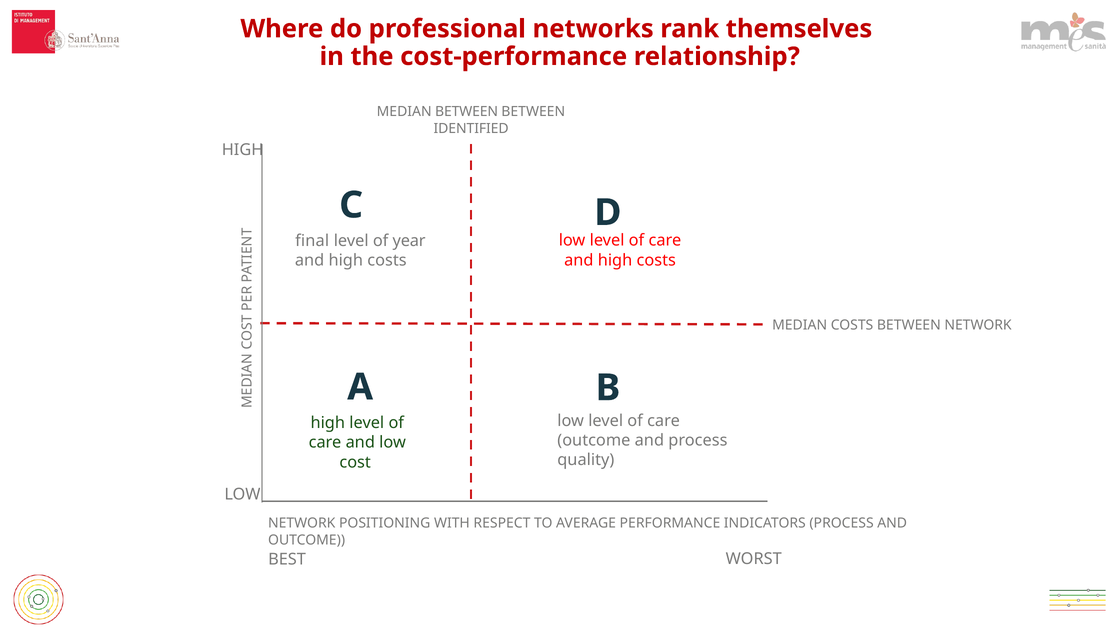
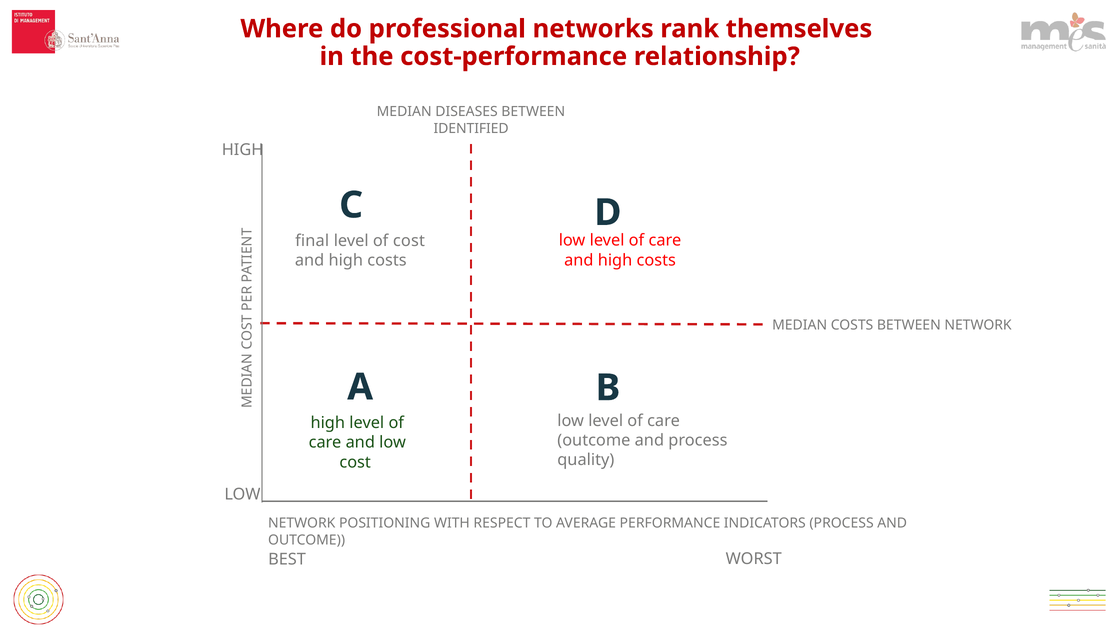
MEDIAN BETWEEN: BETWEEN -> DISEASES
of year: year -> cost
